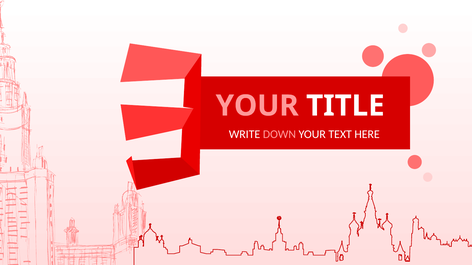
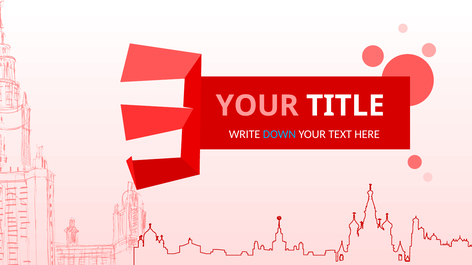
DOWN colour: pink -> light blue
